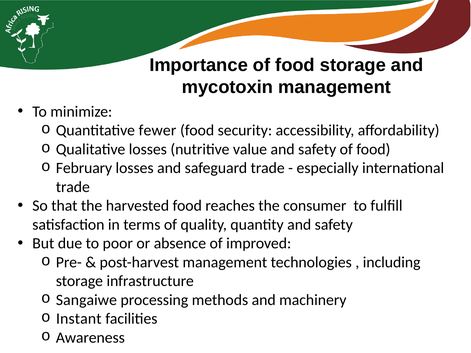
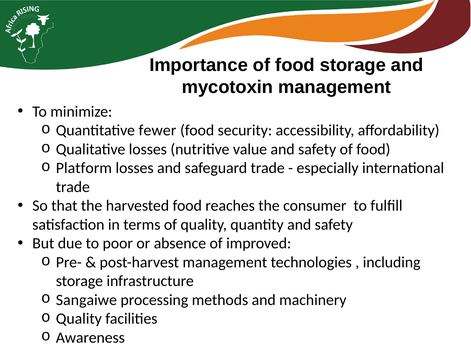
February: February -> Platform
Instant at (79, 319): Instant -> Quality
